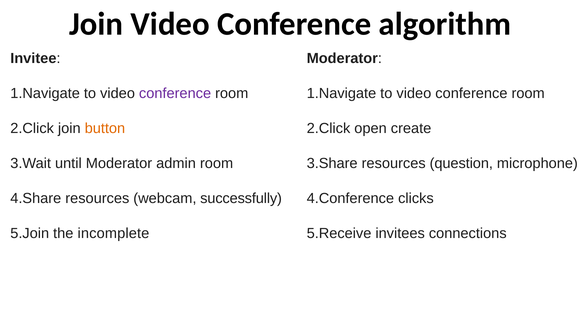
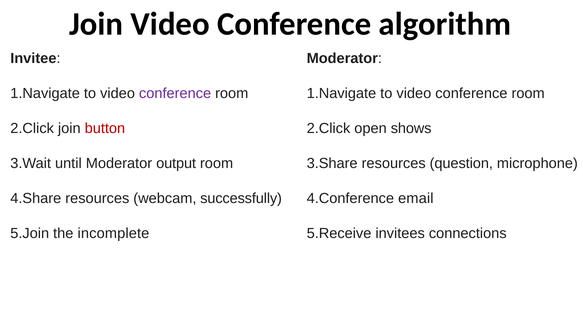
button colour: orange -> red
create: create -> shows
admin: admin -> output
clicks: clicks -> email
